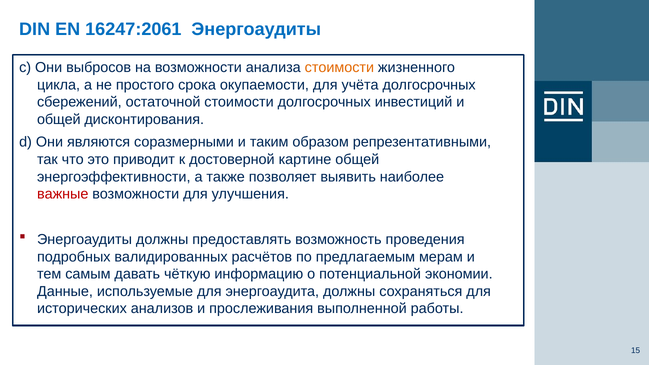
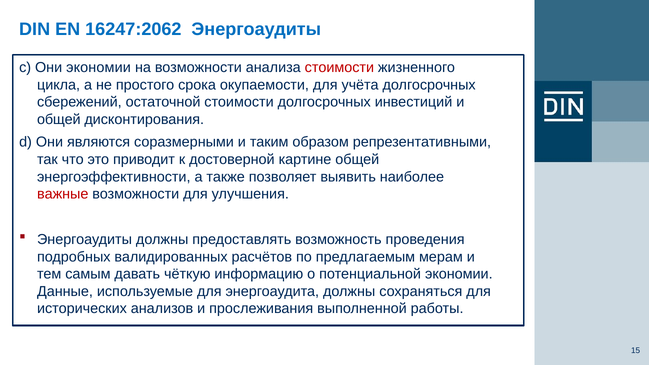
16247:2061: 16247:2061 -> 16247:2062
Они выбросов: выбросов -> экономии
стоимости at (339, 68) colour: orange -> red
